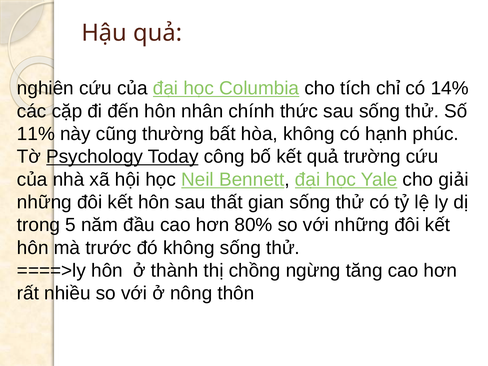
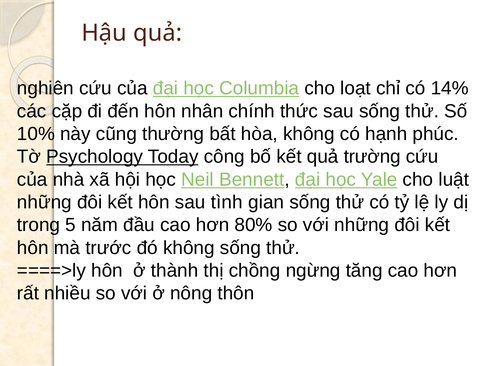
tích: tích -> loạt
11%: 11% -> 10%
giải: giải -> luật
thất: thất -> tình
